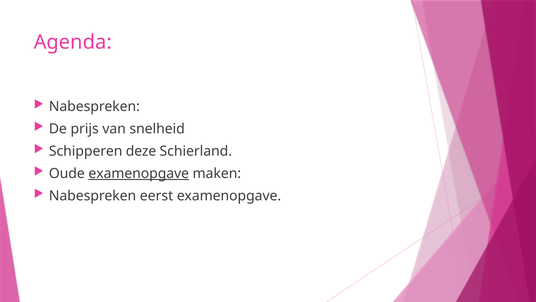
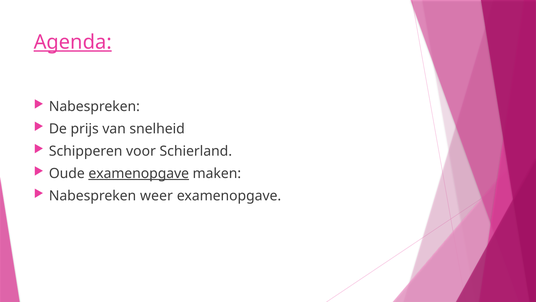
Agenda underline: none -> present
deze: deze -> voor
eerst: eerst -> weer
